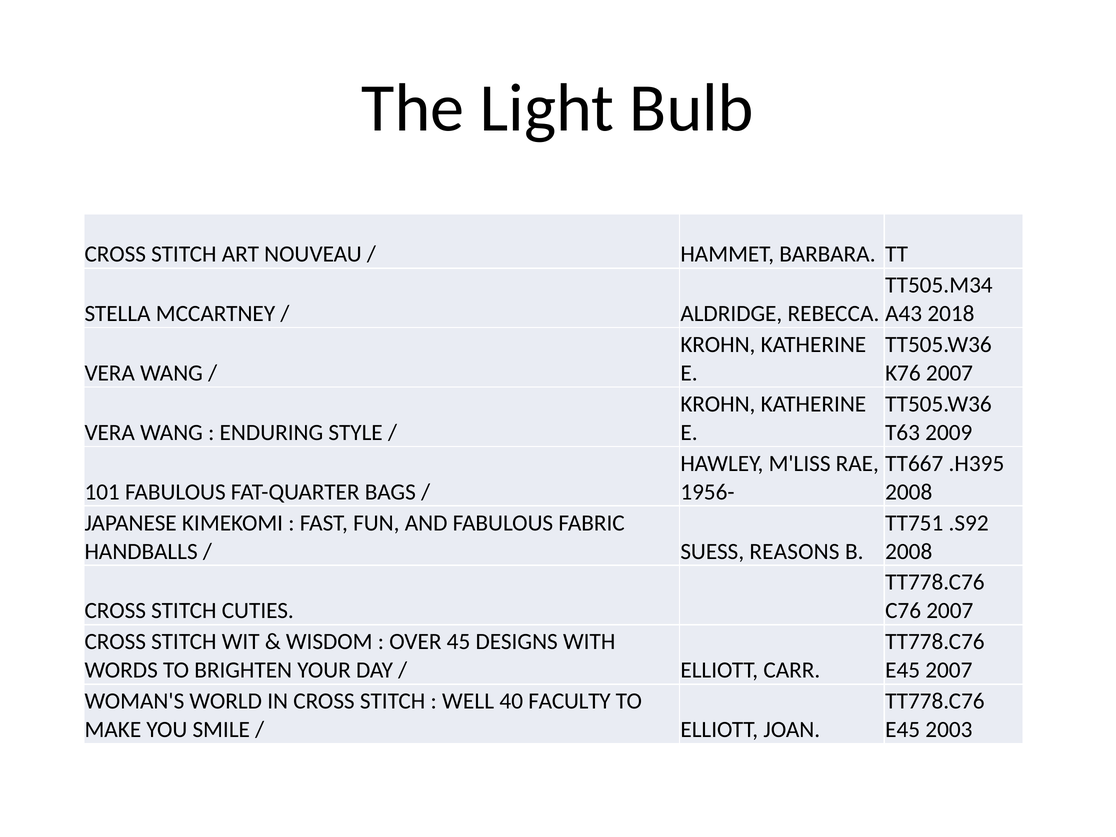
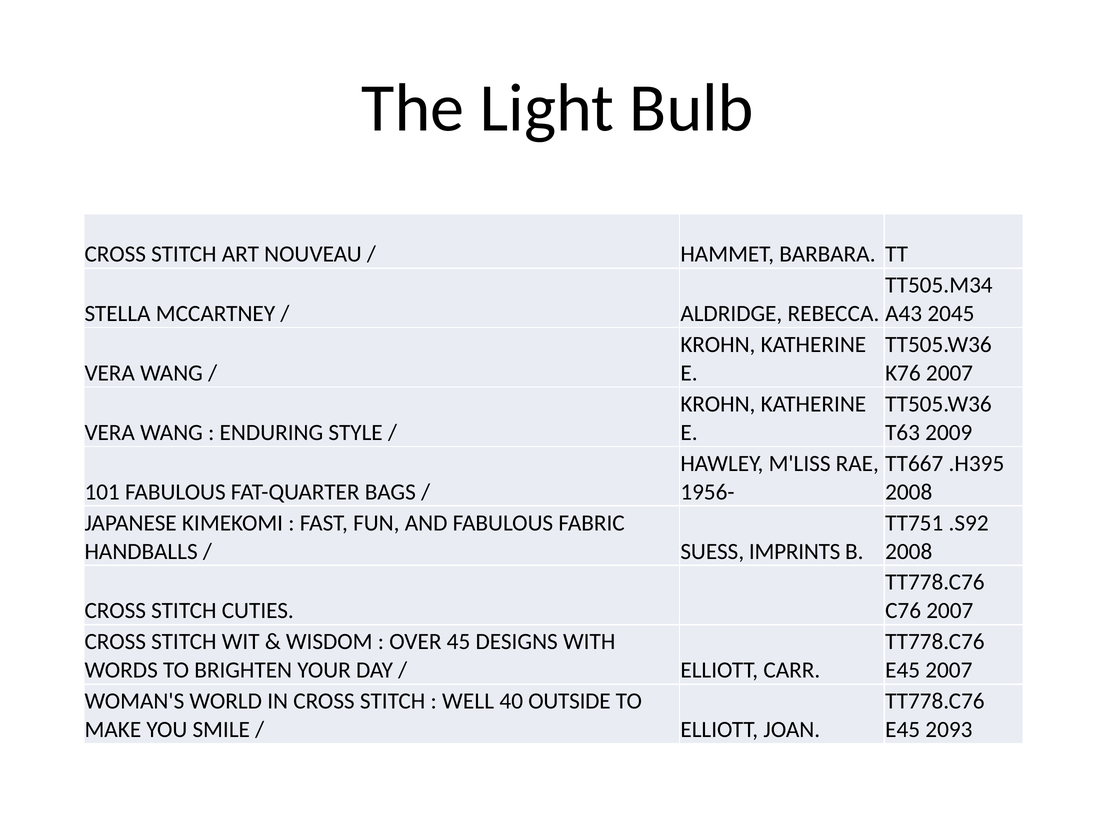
2018: 2018 -> 2045
REASONS: REASONS -> IMPRINTS
FACULTY: FACULTY -> OUTSIDE
2003: 2003 -> 2093
